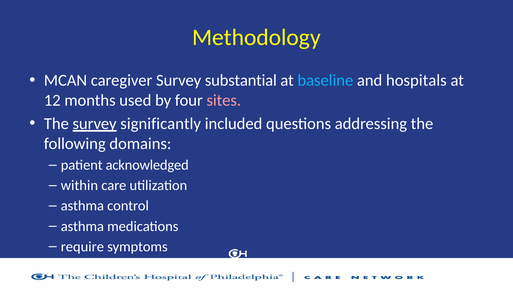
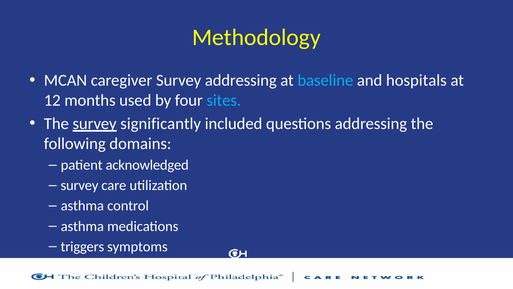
Survey substantial: substantial -> addressing
sites colour: pink -> light blue
within at (79, 185): within -> survey
require: require -> triggers
